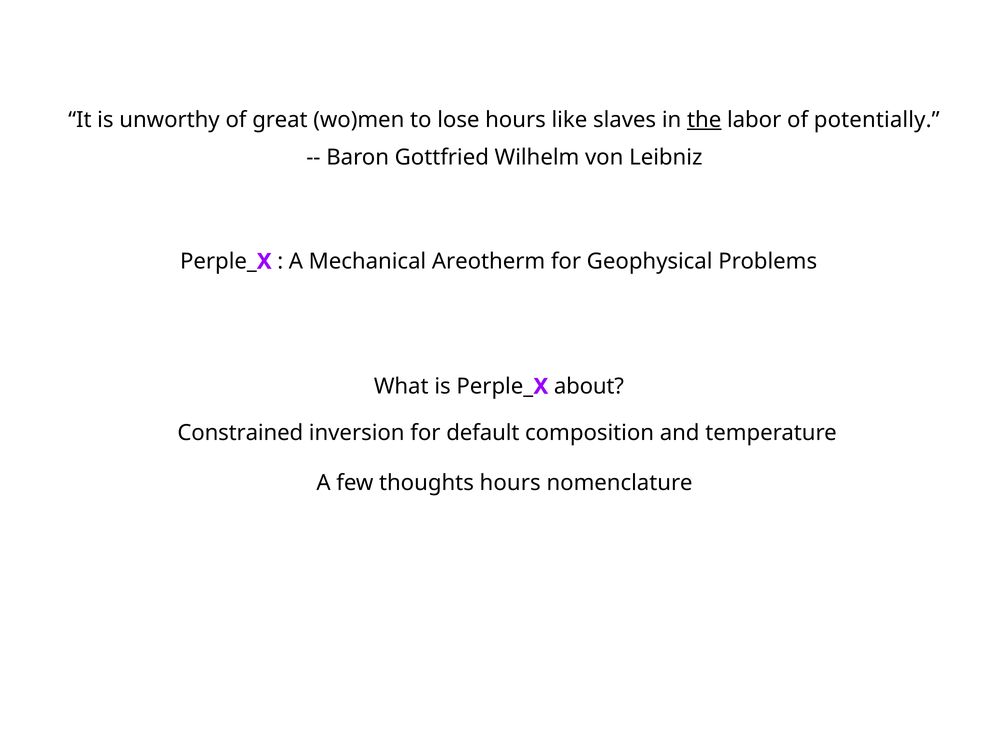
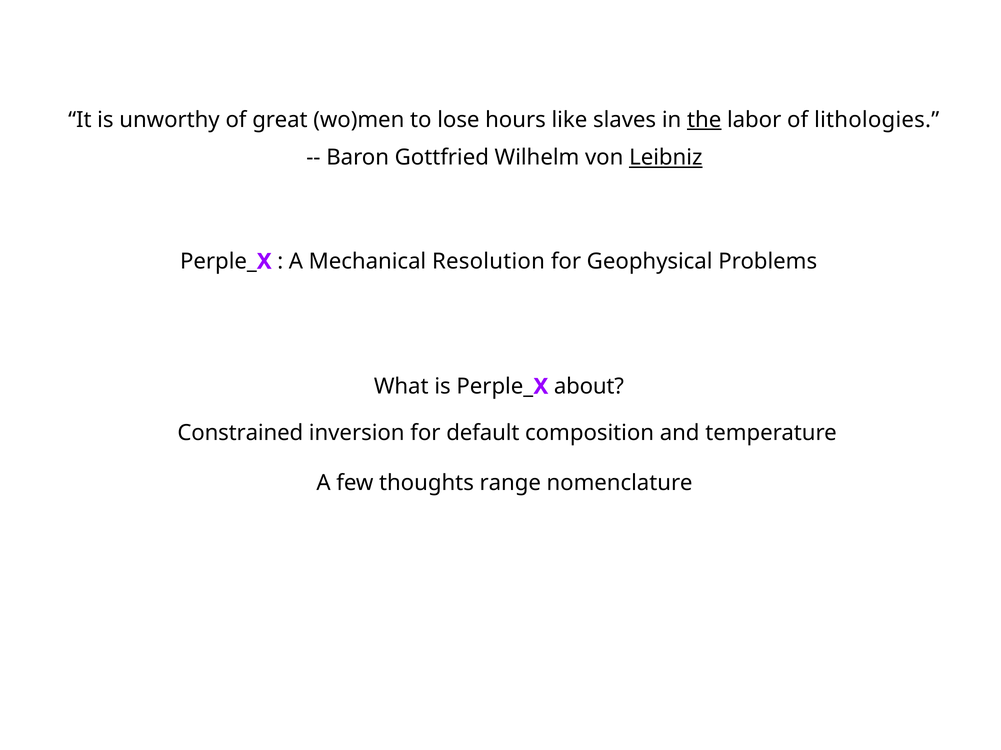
potentially: potentially -> lithologies
Leibniz underline: none -> present
Areotherm: Areotherm -> Resolution
thoughts hours: hours -> range
